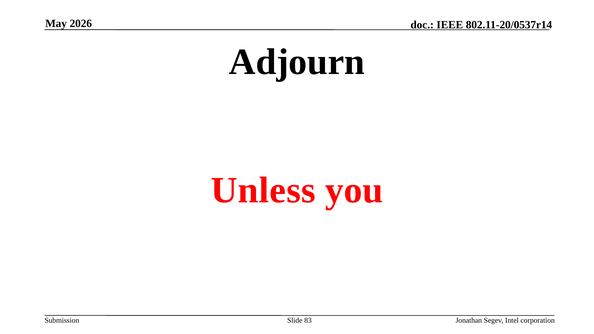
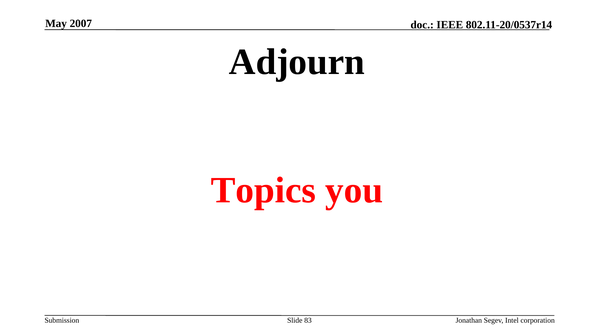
2026: 2026 -> 2007
Unless: Unless -> Topics
